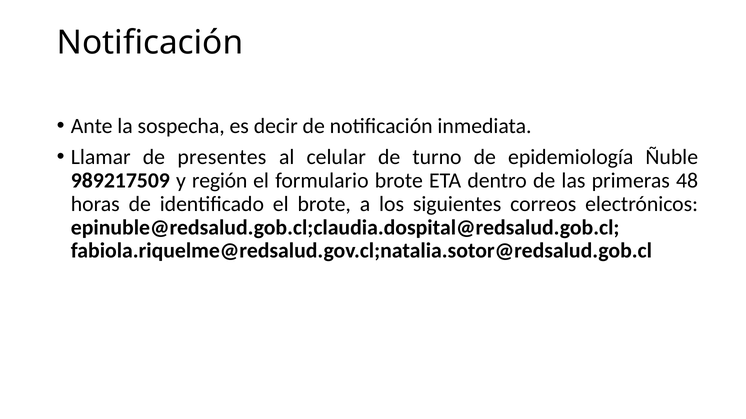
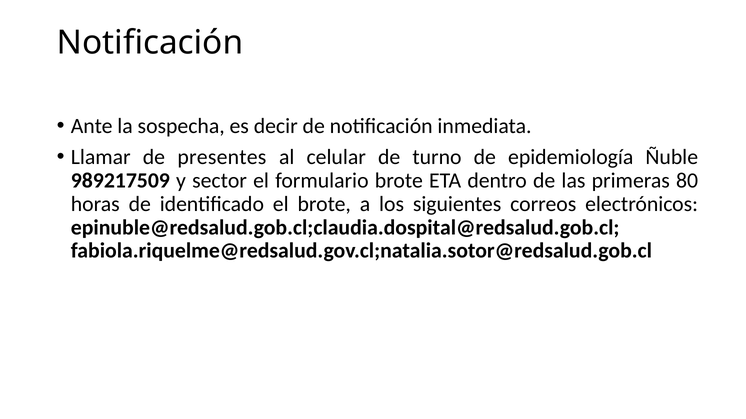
región: región -> sector
48: 48 -> 80
